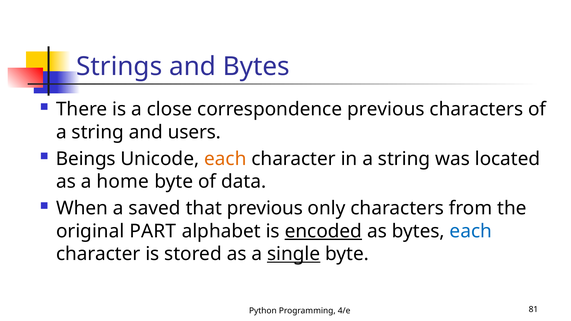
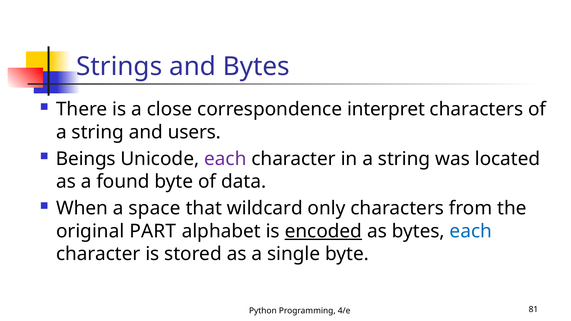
correspondence previous: previous -> interpret
each at (225, 159) colour: orange -> purple
home: home -> found
saved: saved -> space
that previous: previous -> wildcard
single underline: present -> none
